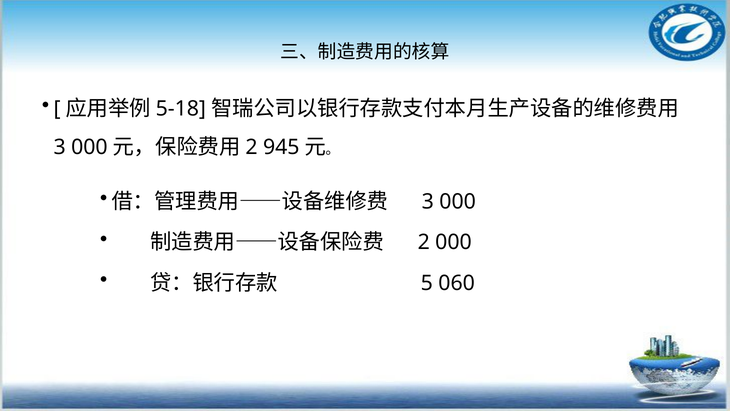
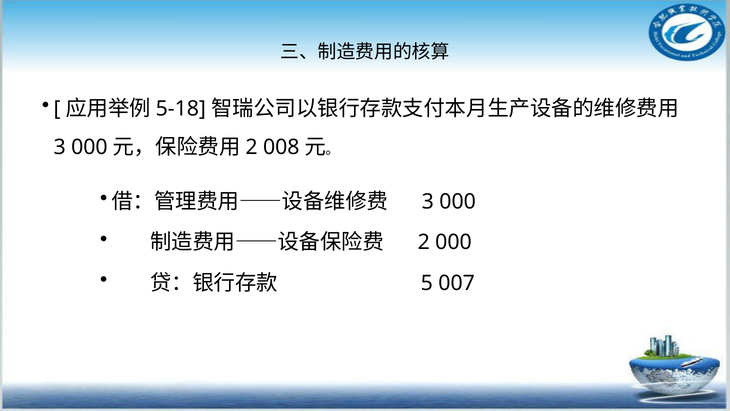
945: 945 -> 008
060: 060 -> 007
